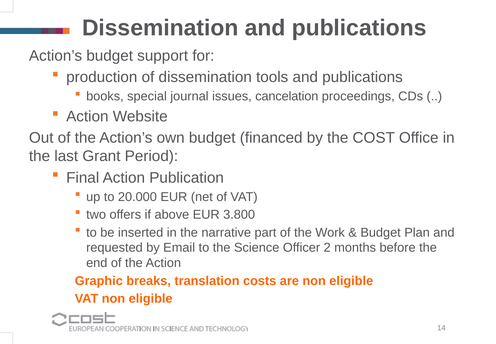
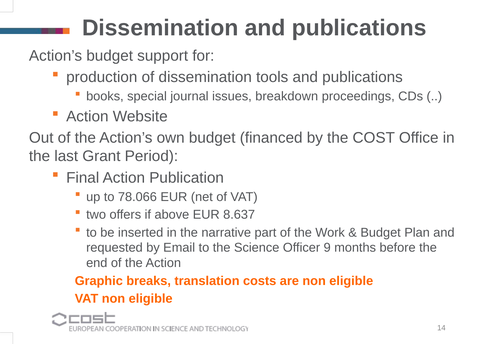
cancelation: cancelation -> breakdown
20.000: 20.000 -> 78.066
3.800: 3.800 -> 8.637
2: 2 -> 9
